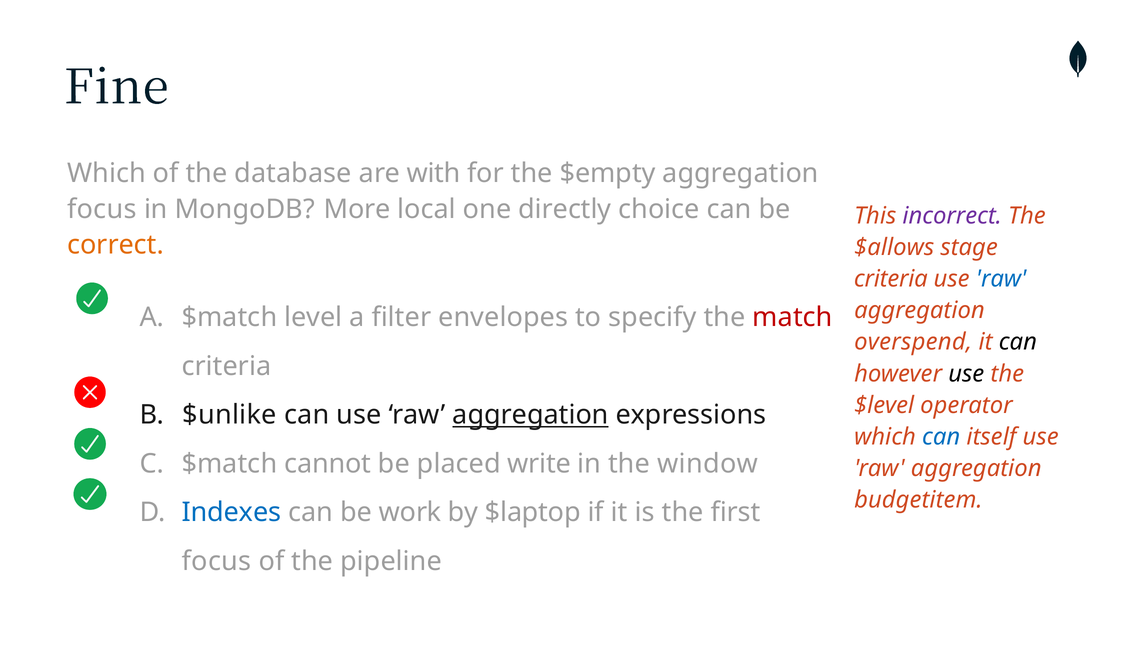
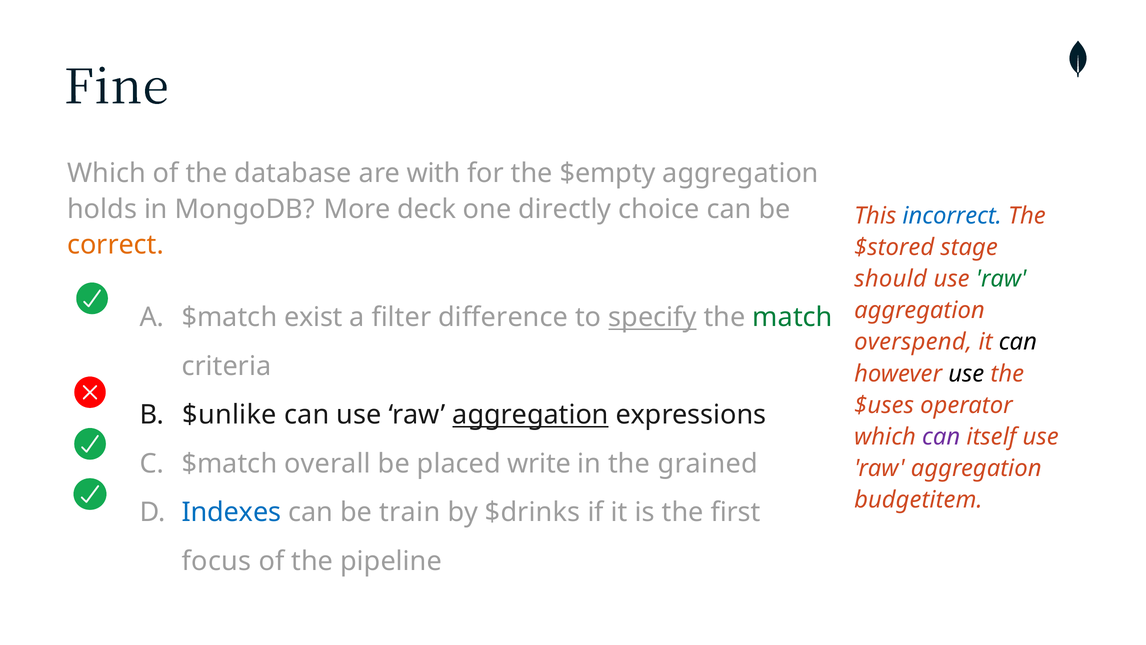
focus at (102, 209): focus -> holds
local: local -> deck
incorrect colour: purple -> blue
$allows: $allows -> $stored
criteria at (891, 279): criteria -> should
raw at (1001, 279) colour: blue -> green
level: level -> exist
envelopes: envelopes -> difference
specify underline: none -> present
match colour: red -> green
$level: $level -> $uses
can at (941, 436) colour: blue -> purple
cannot: cannot -> overall
window: window -> grained
work: work -> train
$laptop: $laptop -> $drinks
